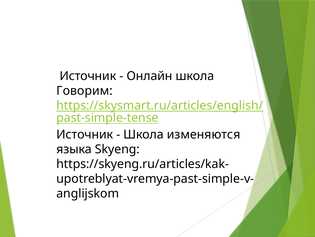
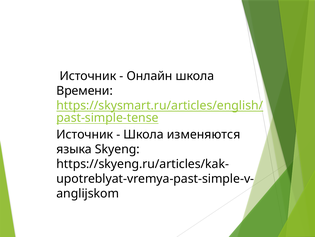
Говорим: Говорим -> Времени
